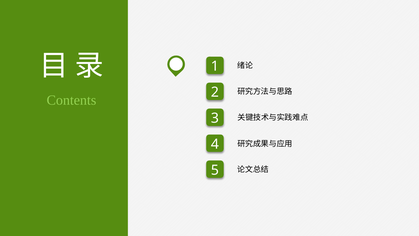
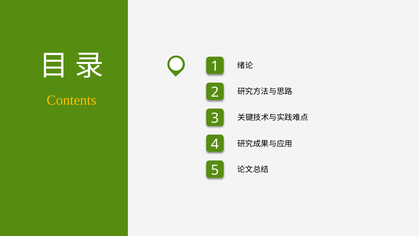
Contents colour: light green -> yellow
